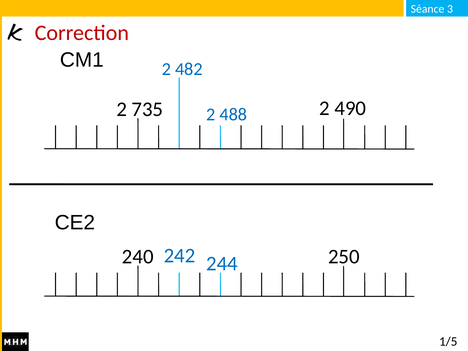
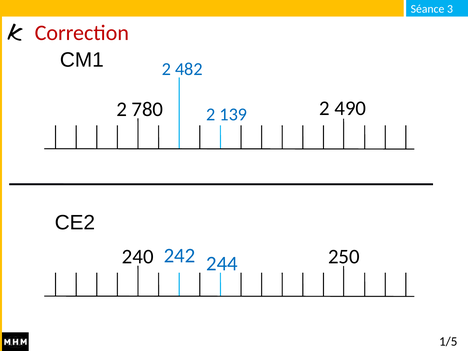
735: 735 -> 780
488: 488 -> 139
